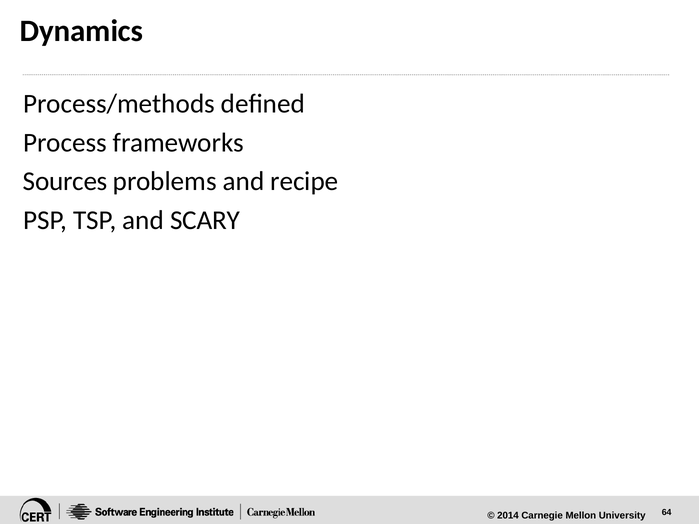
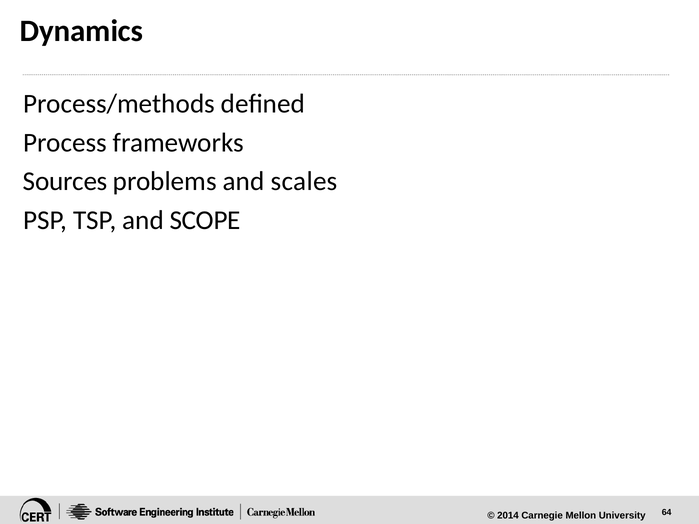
recipe: recipe -> scales
SCARY: SCARY -> SCOPE
